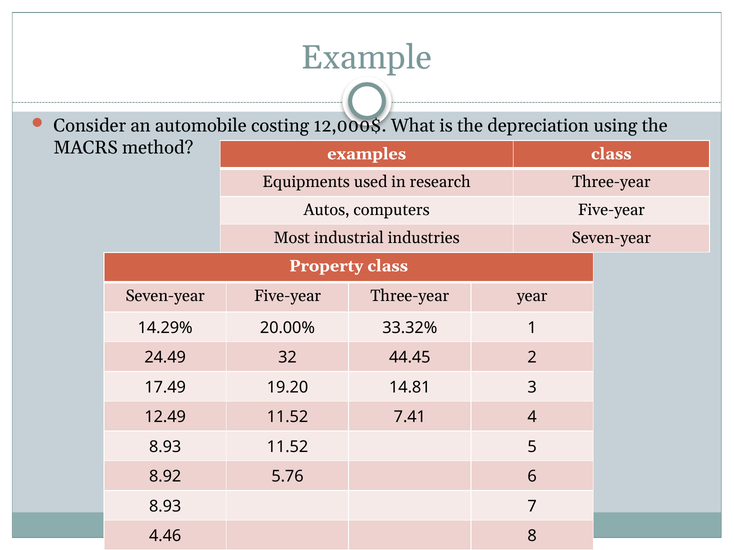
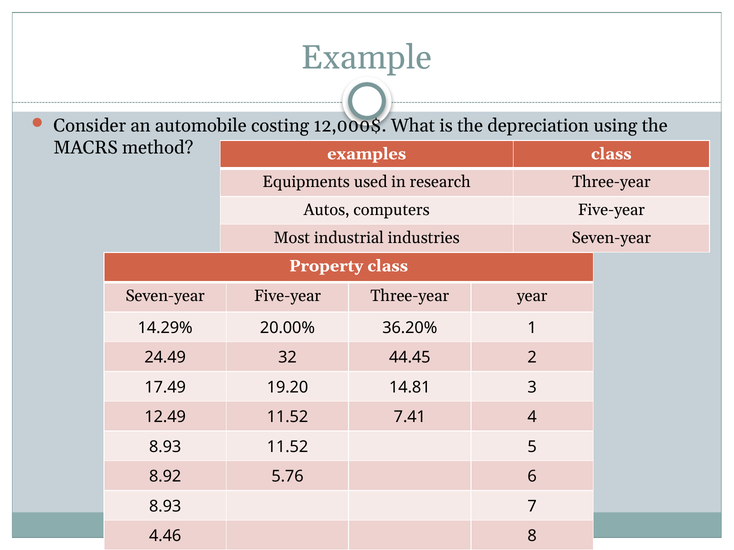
33.32%: 33.32% -> 36.20%
